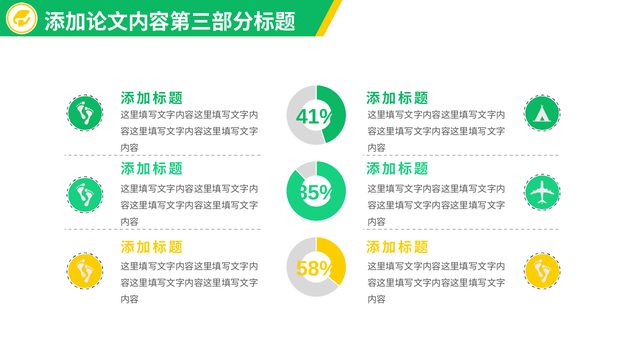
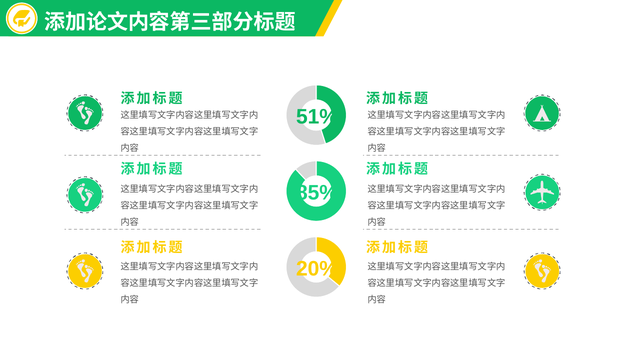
41%: 41% -> 51%
58%: 58% -> 20%
